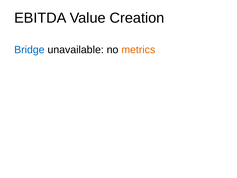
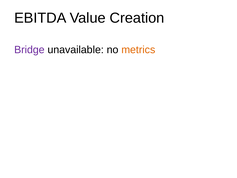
Bridge colour: blue -> purple
